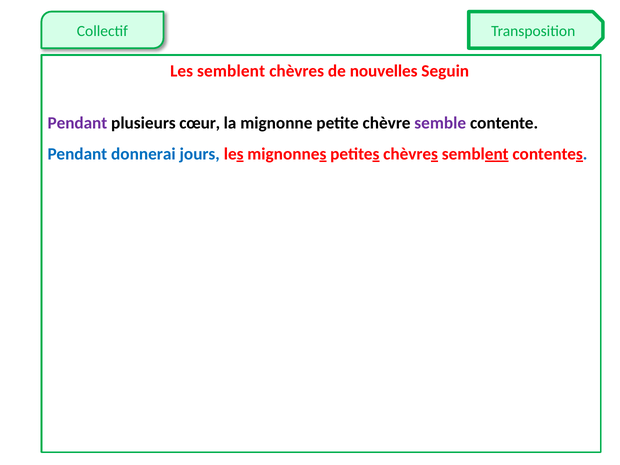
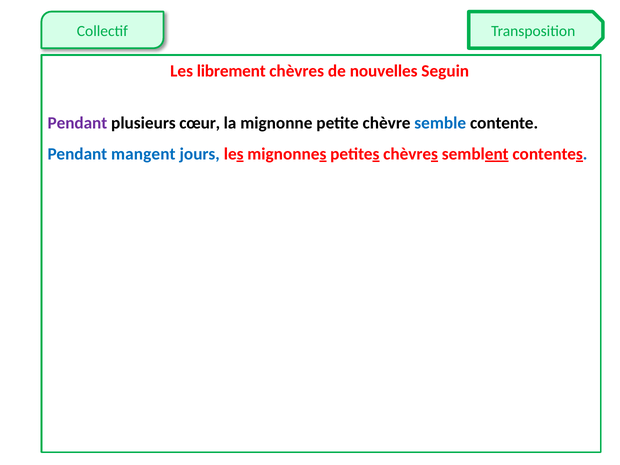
Les semblent: semblent -> librement
semble colour: purple -> blue
donnerai: donnerai -> mangent
